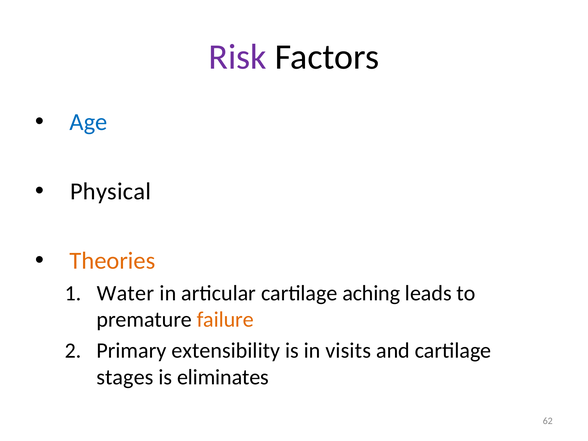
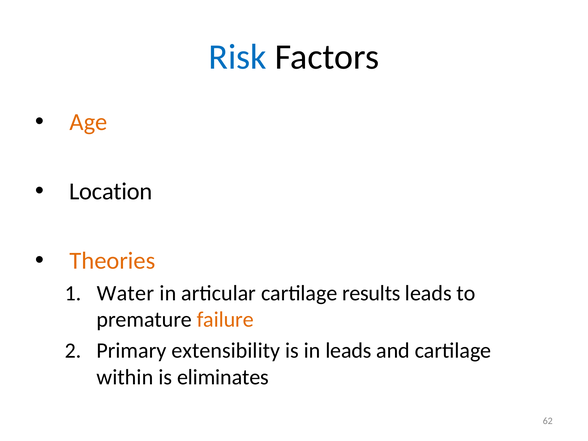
Risk colour: purple -> blue
Age colour: blue -> orange
Physical: Physical -> Location
aching: aching -> results
in visits: visits -> leads
stages: stages -> within
